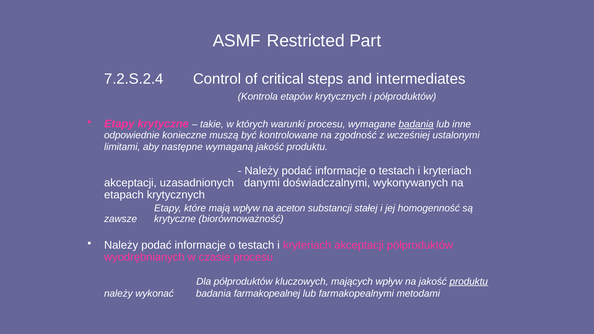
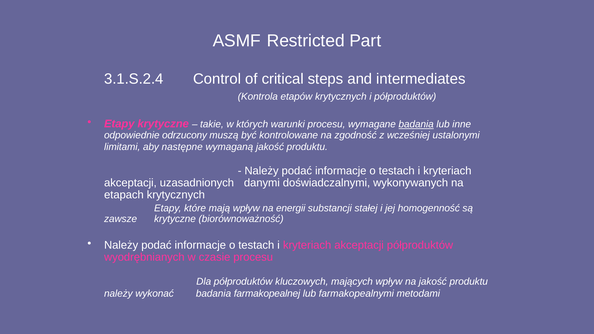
7.2.S.2.4: 7.2.S.2.4 -> 3.1.S.2.4
konieczne: konieczne -> odrzucony
aceton: aceton -> energii
produktu at (469, 282) underline: present -> none
